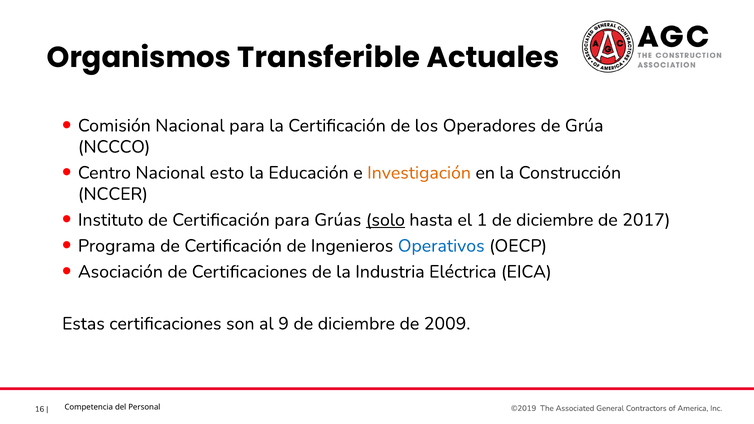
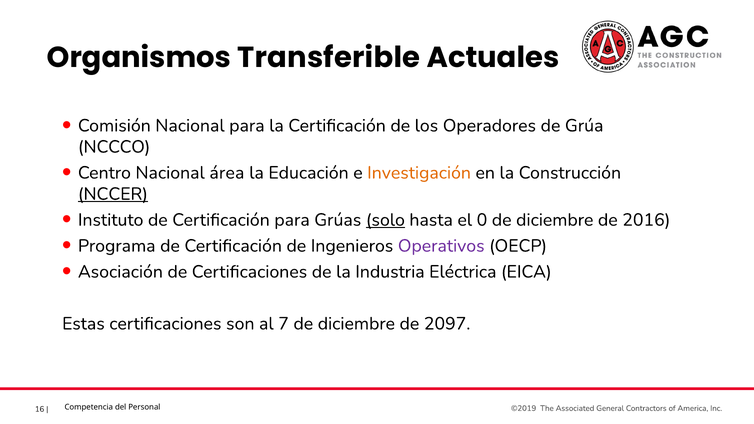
esto: esto -> área
NCCER underline: none -> present
1: 1 -> 0
2017: 2017 -> 2016
Operativos colour: blue -> purple
9: 9 -> 7
2009: 2009 -> 2097
